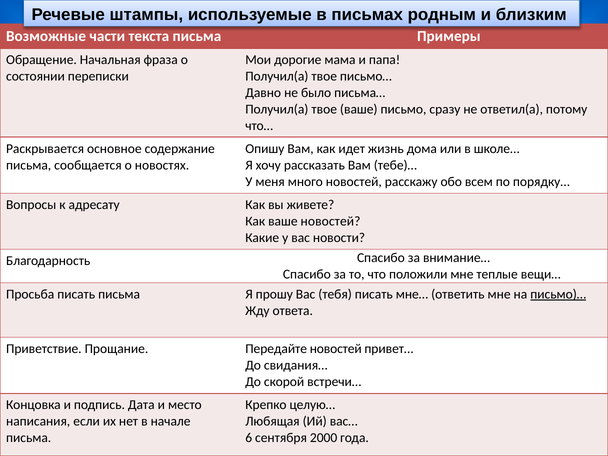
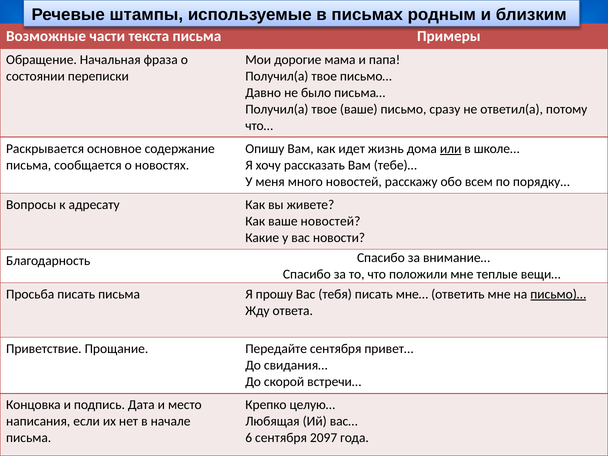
или underline: none -> present
Передайте новостей: новостей -> сентября
2000: 2000 -> 2097
